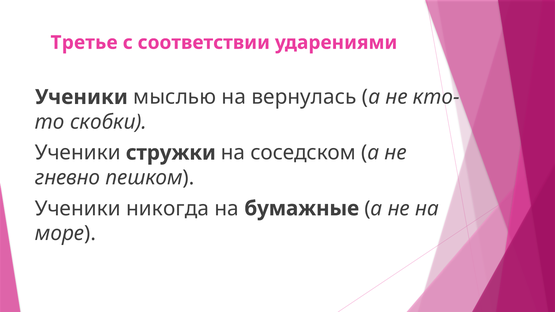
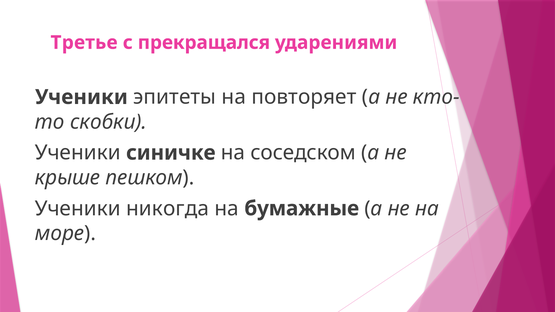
соответствии: соответствии -> прекращался
мыслью: мыслью -> эпитеты
вернулась: вернулась -> повторяет
стружки: стружки -> синичке
гневно: гневно -> крыше
